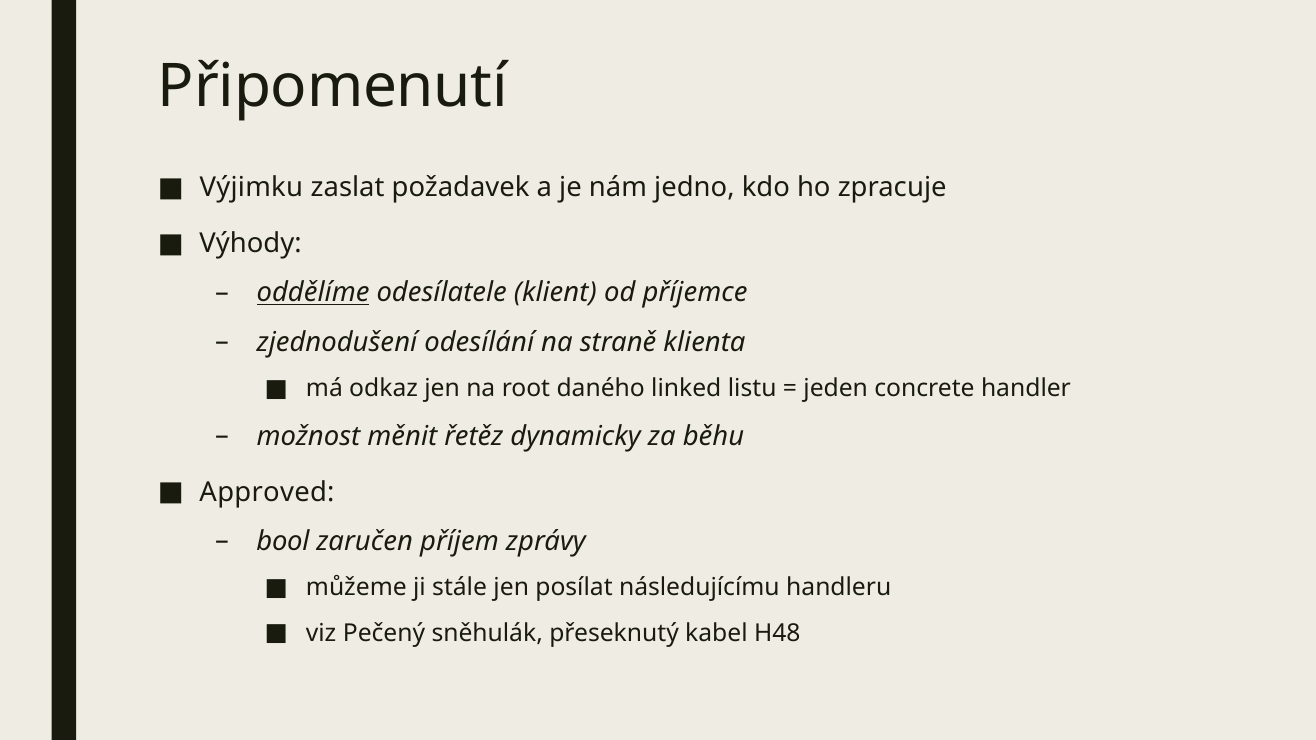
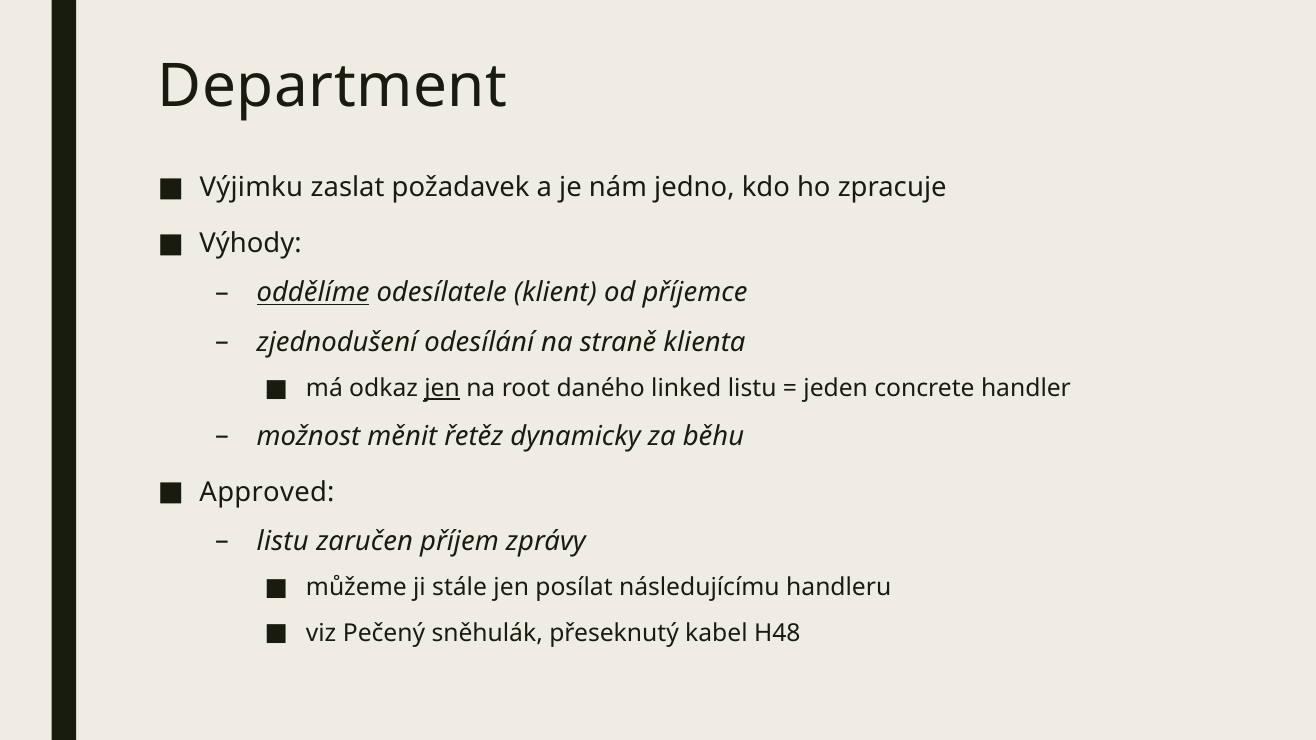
Připomenutí: Připomenutí -> Department
jen at (442, 389) underline: none -> present
bool at (283, 541): bool -> listu
